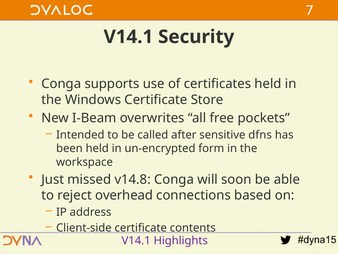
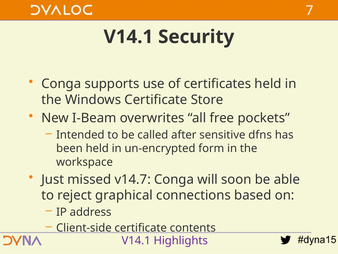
v14.8: v14.8 -> v14.7
overhead: overhead -> graphical
